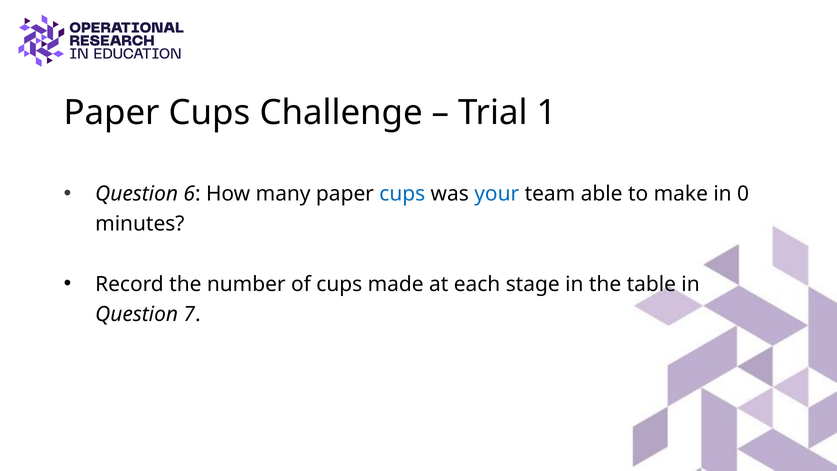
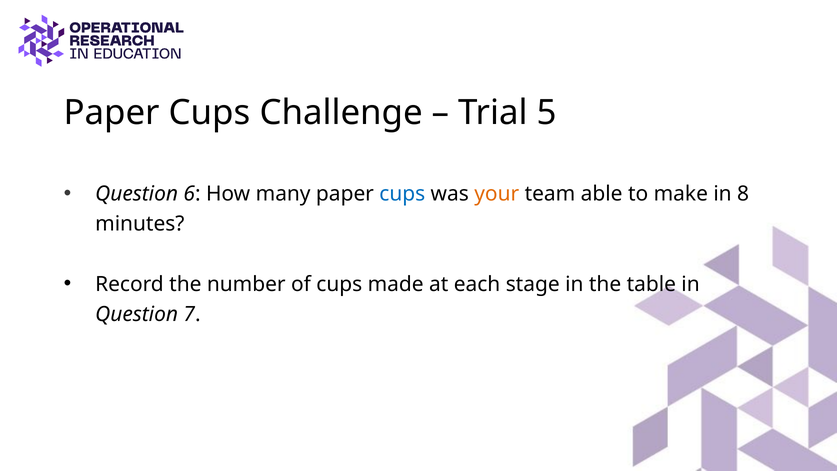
1: 1 -> 5
your colour: blue -> orange
0: 0 -> 8
